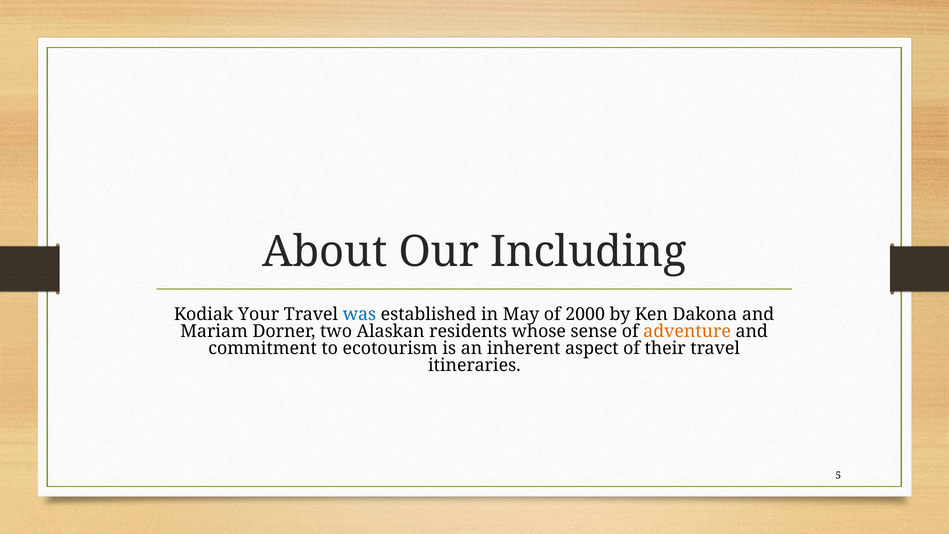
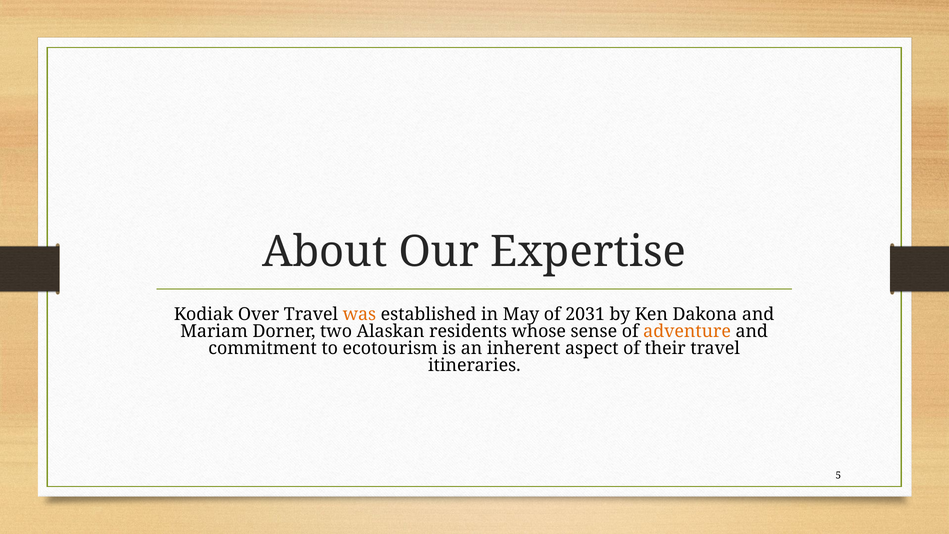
Including: Including -> Expertise
Your: Your -> Over
was colour: blue -> orange
2000: 2000 -> 2031
